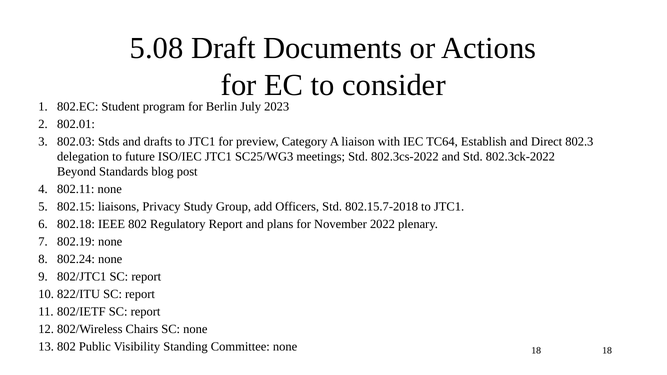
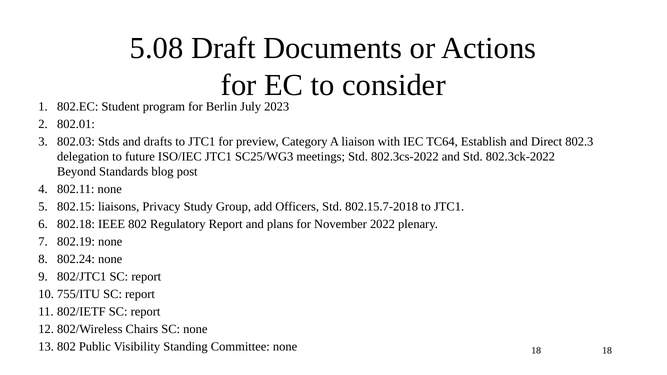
822/ITU: 822/ITU -> 755/ITU
